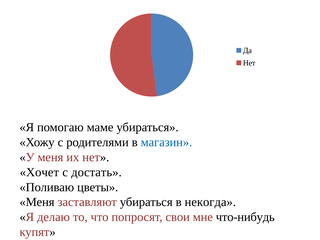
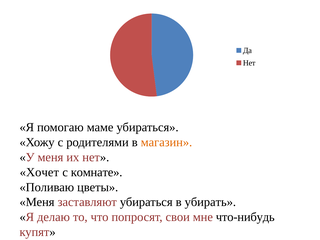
магазин colour: blue -> orange
достать: достать -> комнате
некогда: некогда -> убирать
